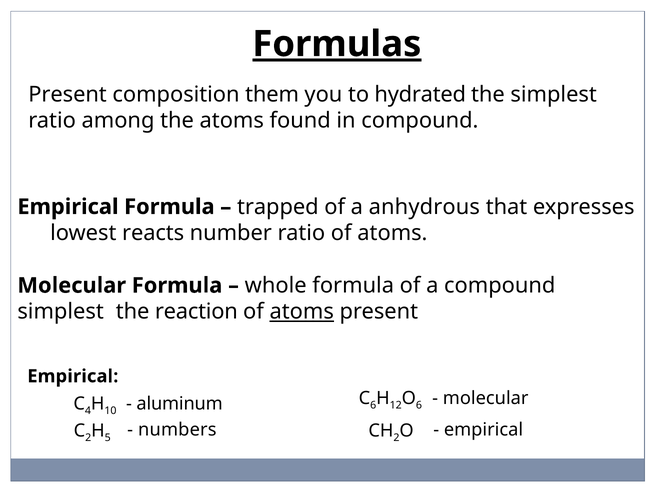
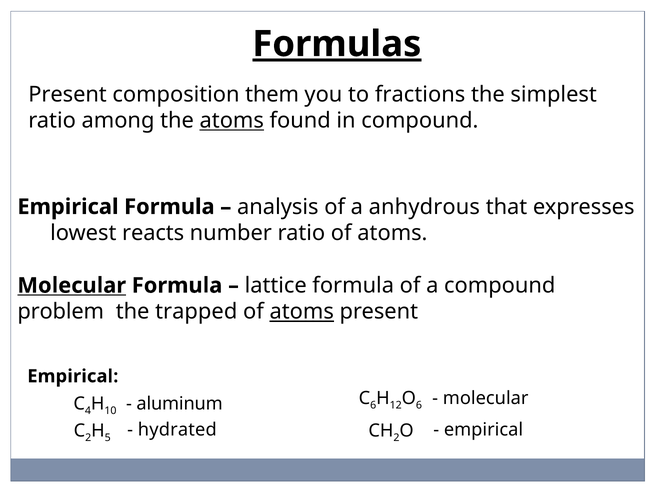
hydrated: hydrated -> fractions
atoms at (232, 121) underline: none -> present
trapped: trapped -> analysis
Molecular at (72, 286) underline: none -> present
whole: whole -> lattice
simplest at (61, 312): simplest -> problem
reaction: reaction -> trapped
numbers: numbers -> hydrated
